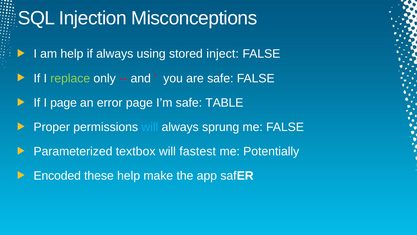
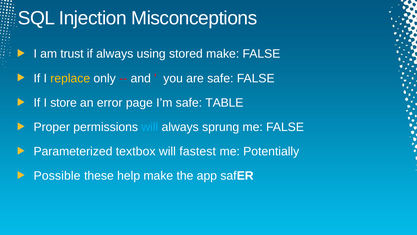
am help: help -> trust
stored inject: inject -> make
replace colour: light green -> yellow
I page: page -> store
Encoded: Encoded -> Possible
